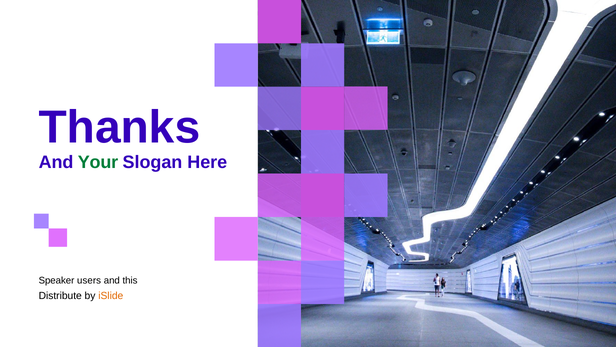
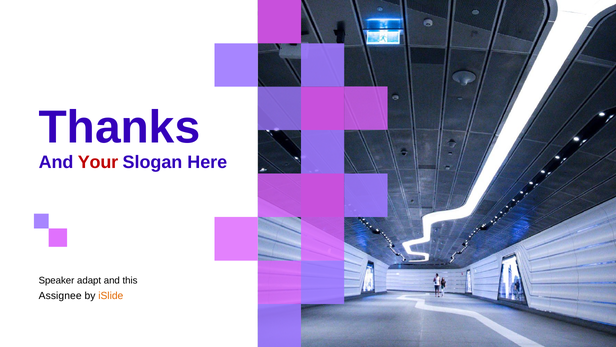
Your colour: green -> red
users: users -> adapt
Distribute: Distribute -> Assignee
